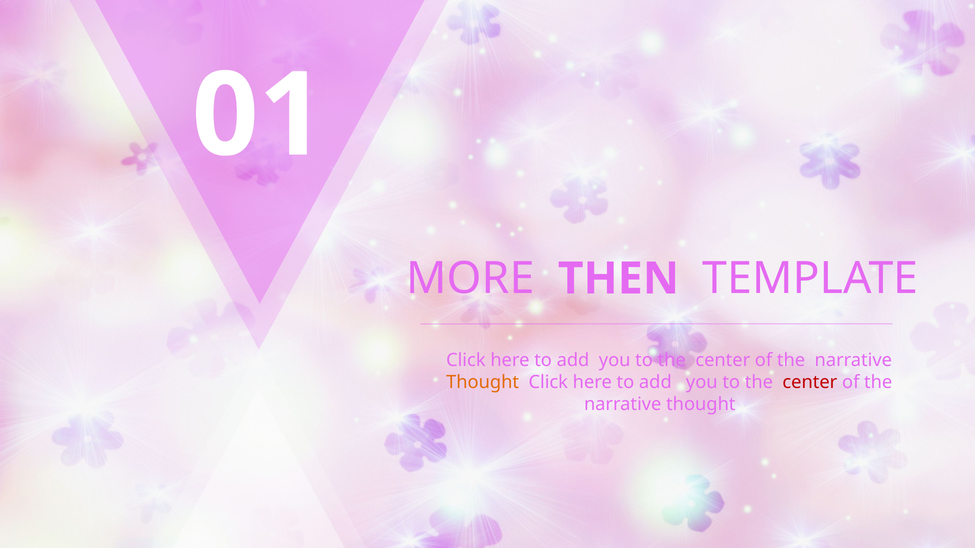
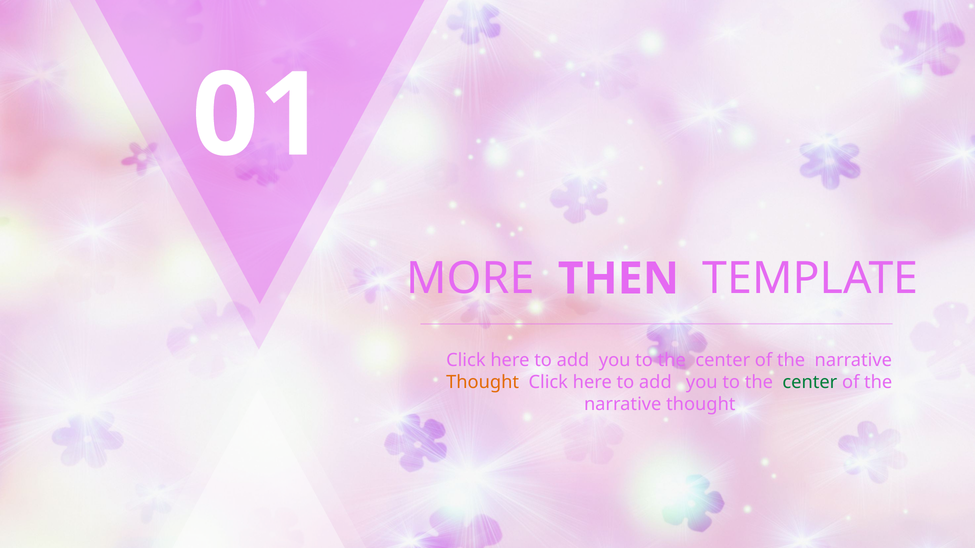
center at (810, 383) colour: red -> green
